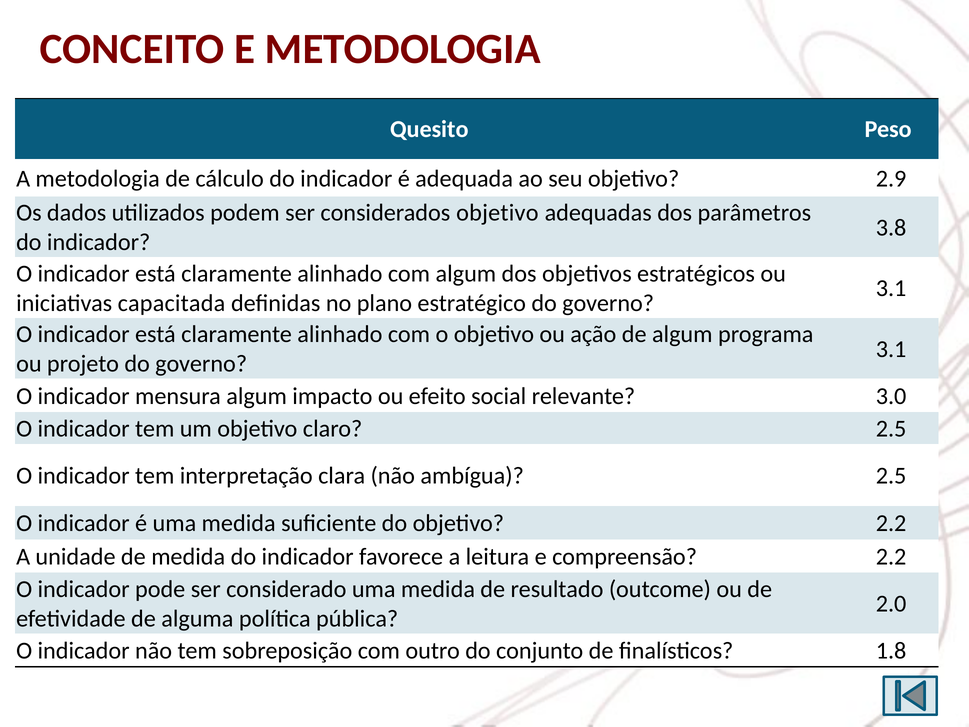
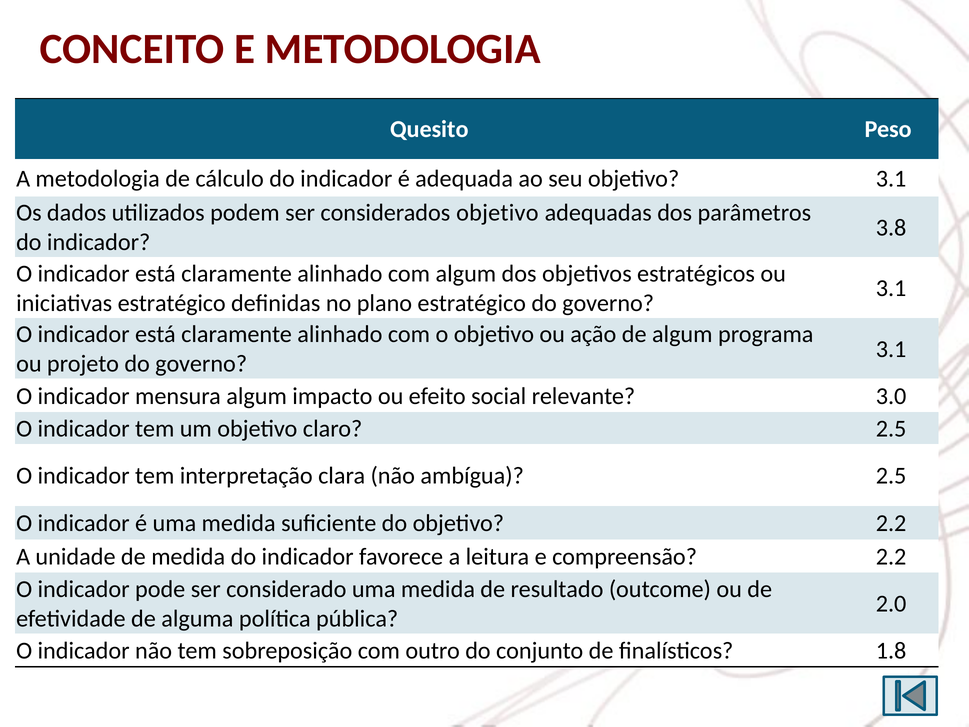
objetivo 2.9: 2.9 -> 3.1
iniciativas capacitada: capacitada -> estratégico
